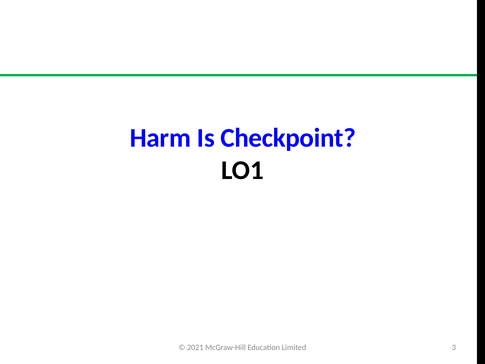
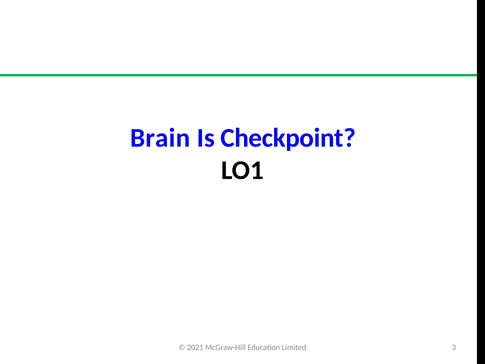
Harm: Harm -> Brain
